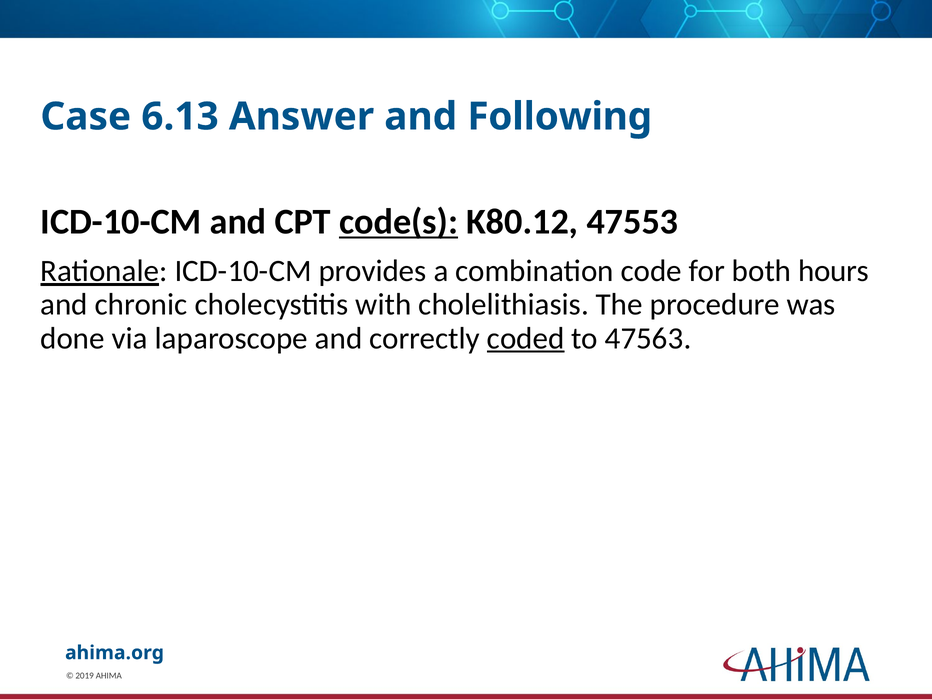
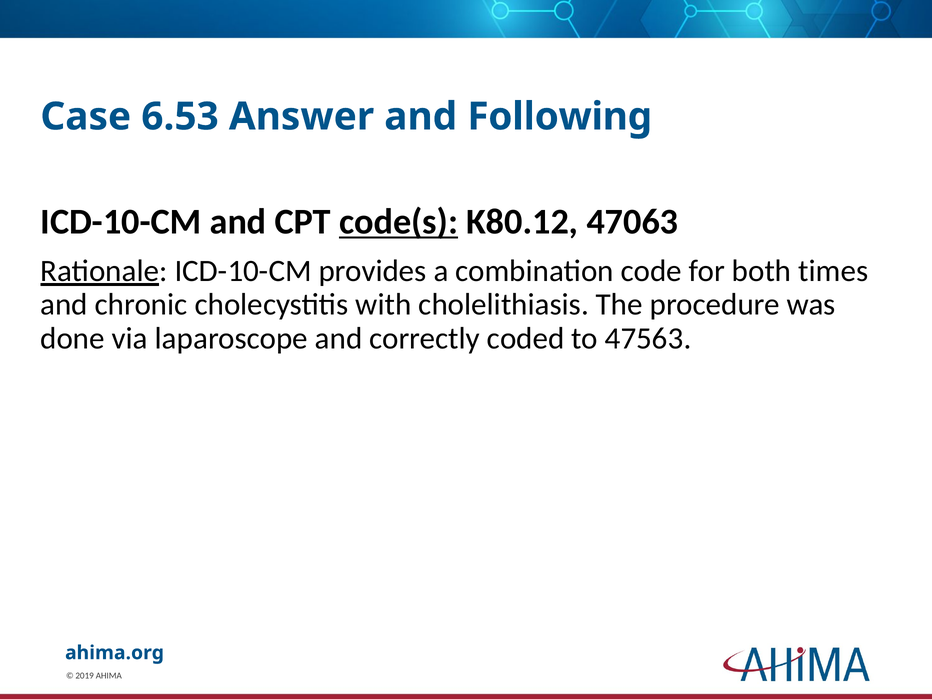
6.13: 6.13 -> 6.53
47553: 47553 -> 47063
hours: hours -> times
coded underline: present -> none
